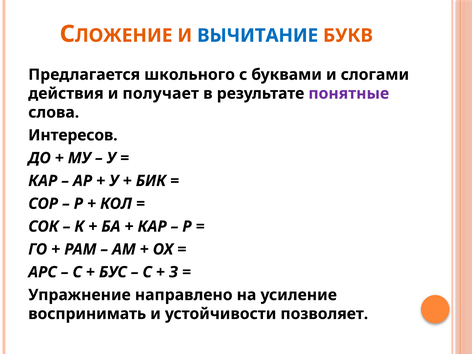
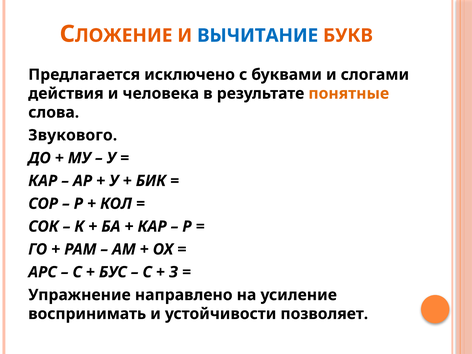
школьного: школьного -> исключено
получает: получает -> человека
понятные colour: purple -> orange
Интересов: Интересов -> Звукового
